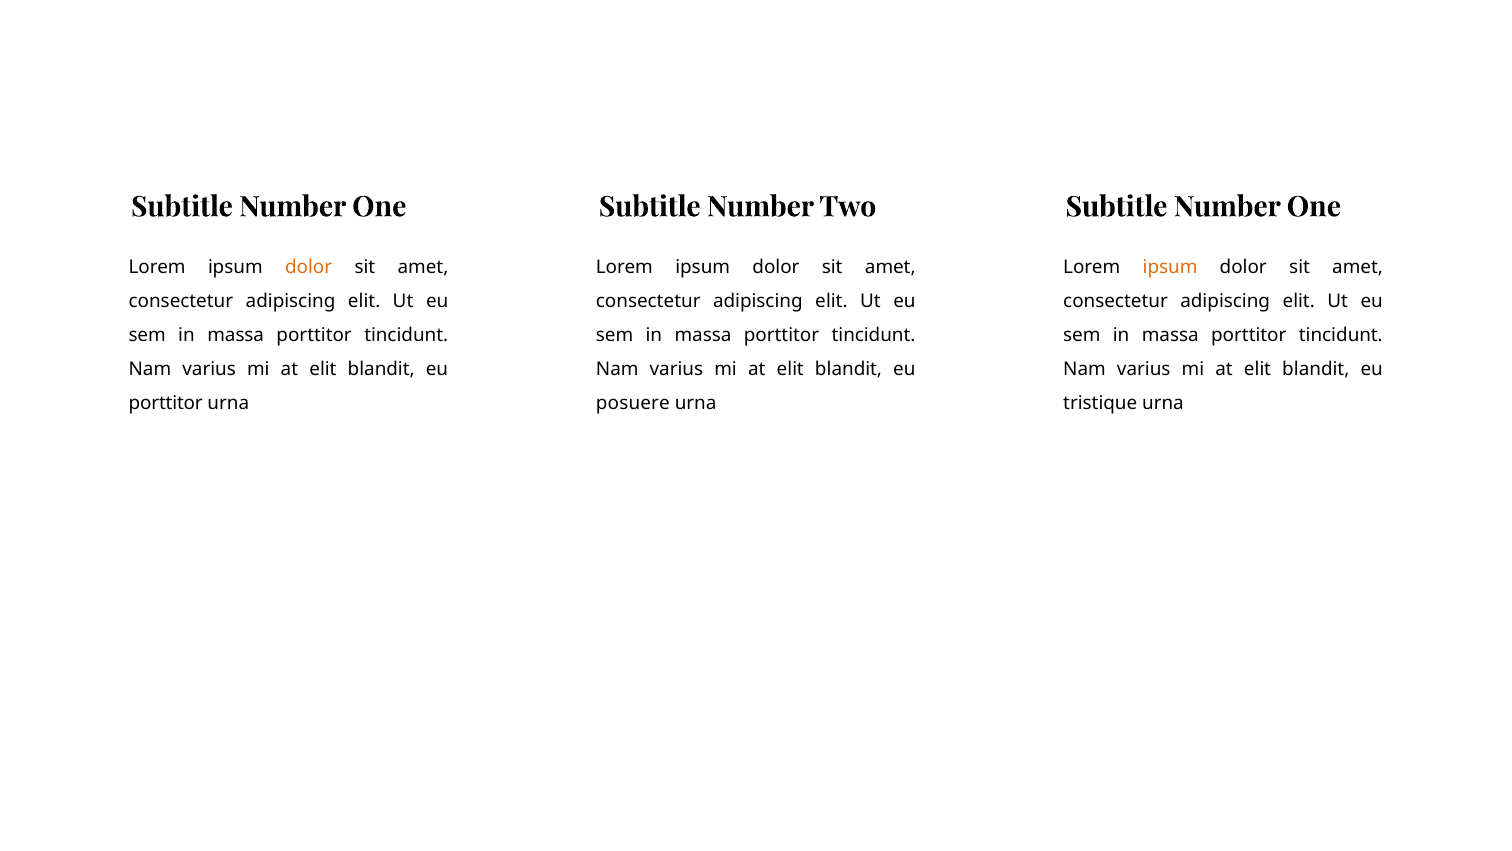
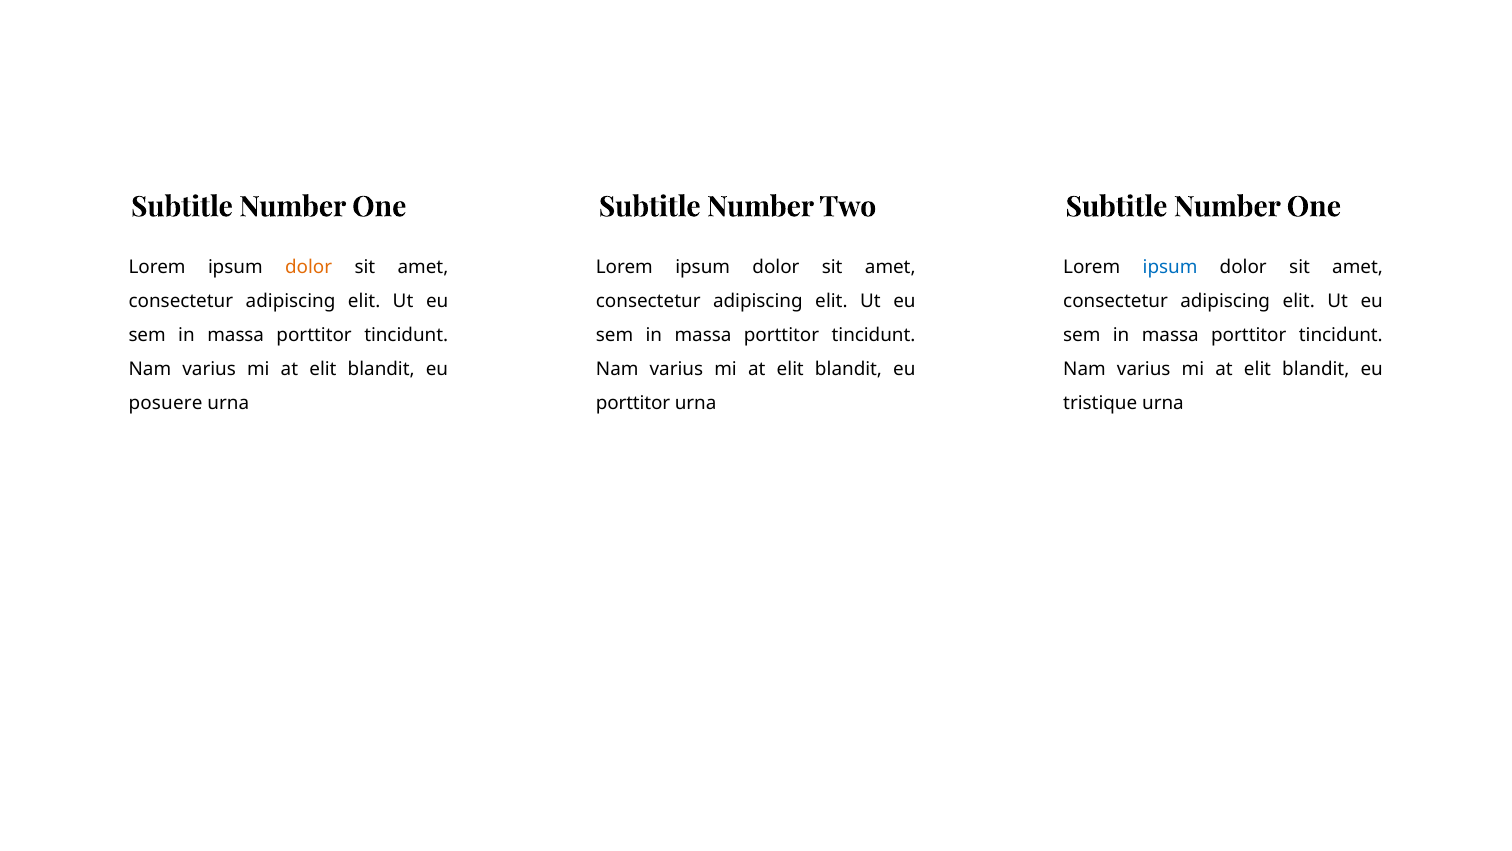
ipsum at (1170, 267) colour: orange -> blue
porttitor at (166, 403): porttitor -> posuere
posuere at (633, 403): posuere -> porttitor
